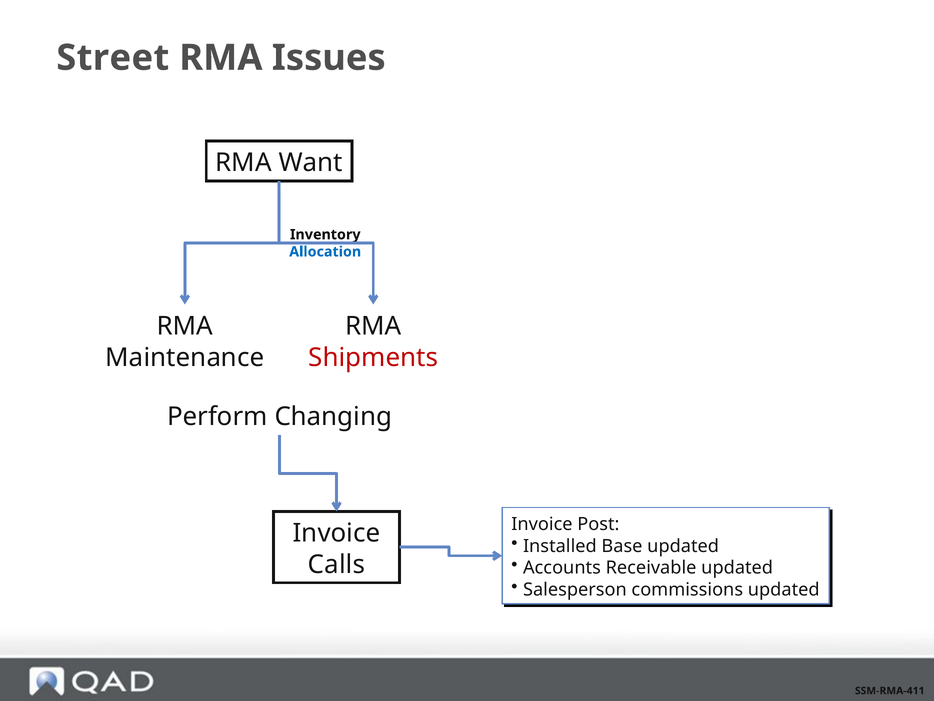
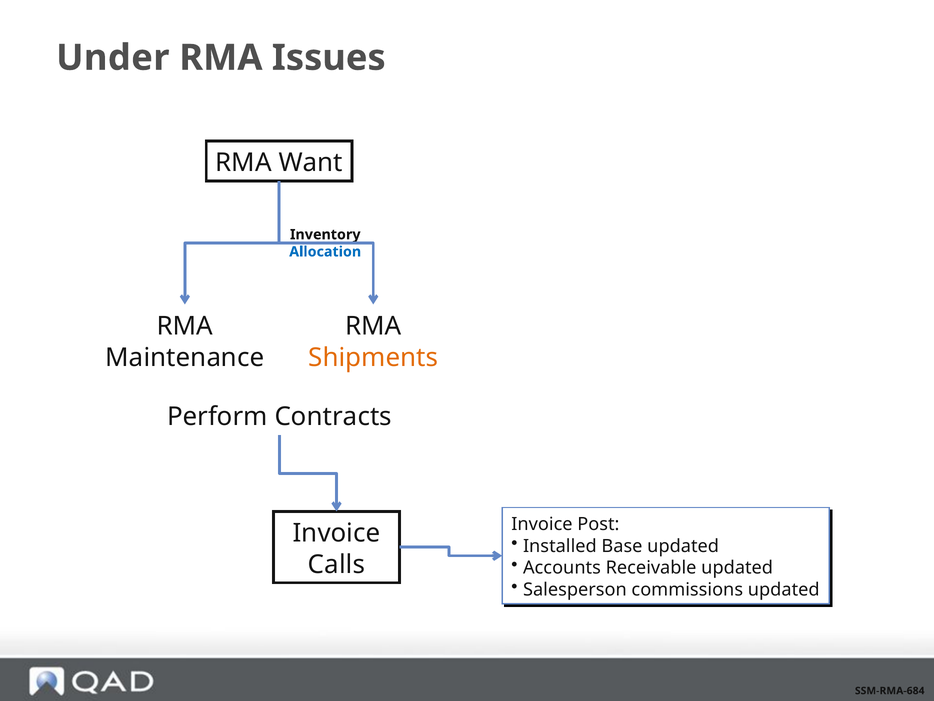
Street: Street -> Under
Shipments colour: red -> orange
Changing: Changing -> Contracts
SSM-RMA-411: SSM-RMA-411 -> SSM-RMA-684
